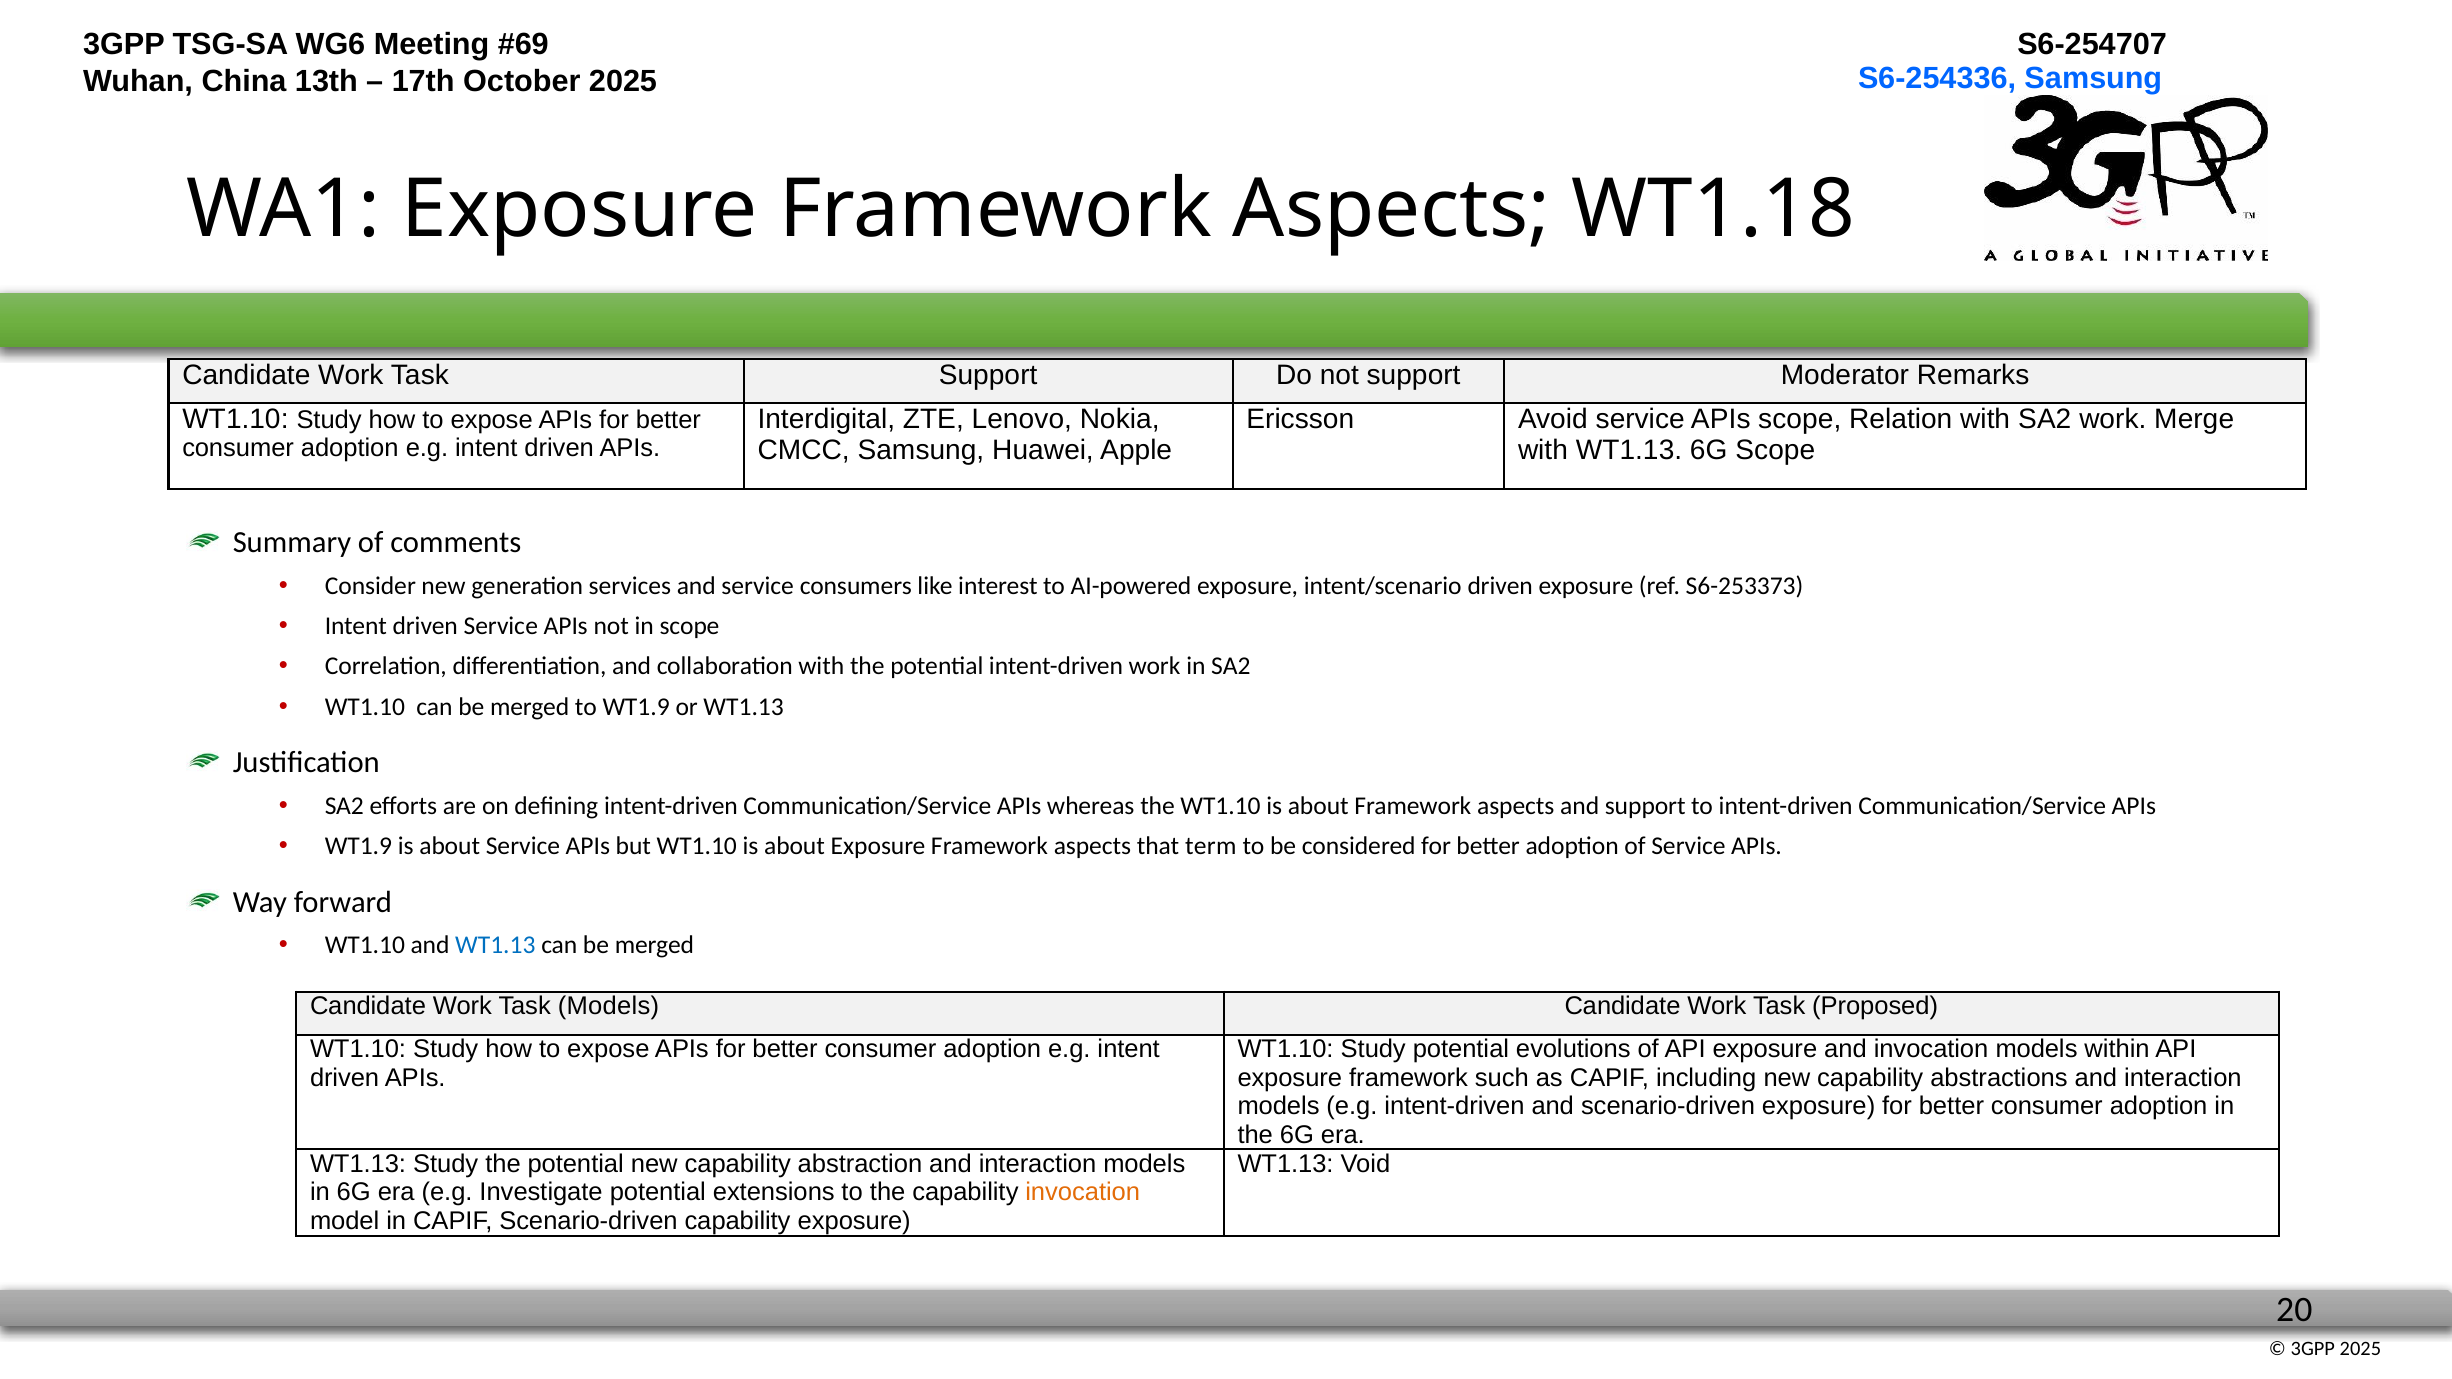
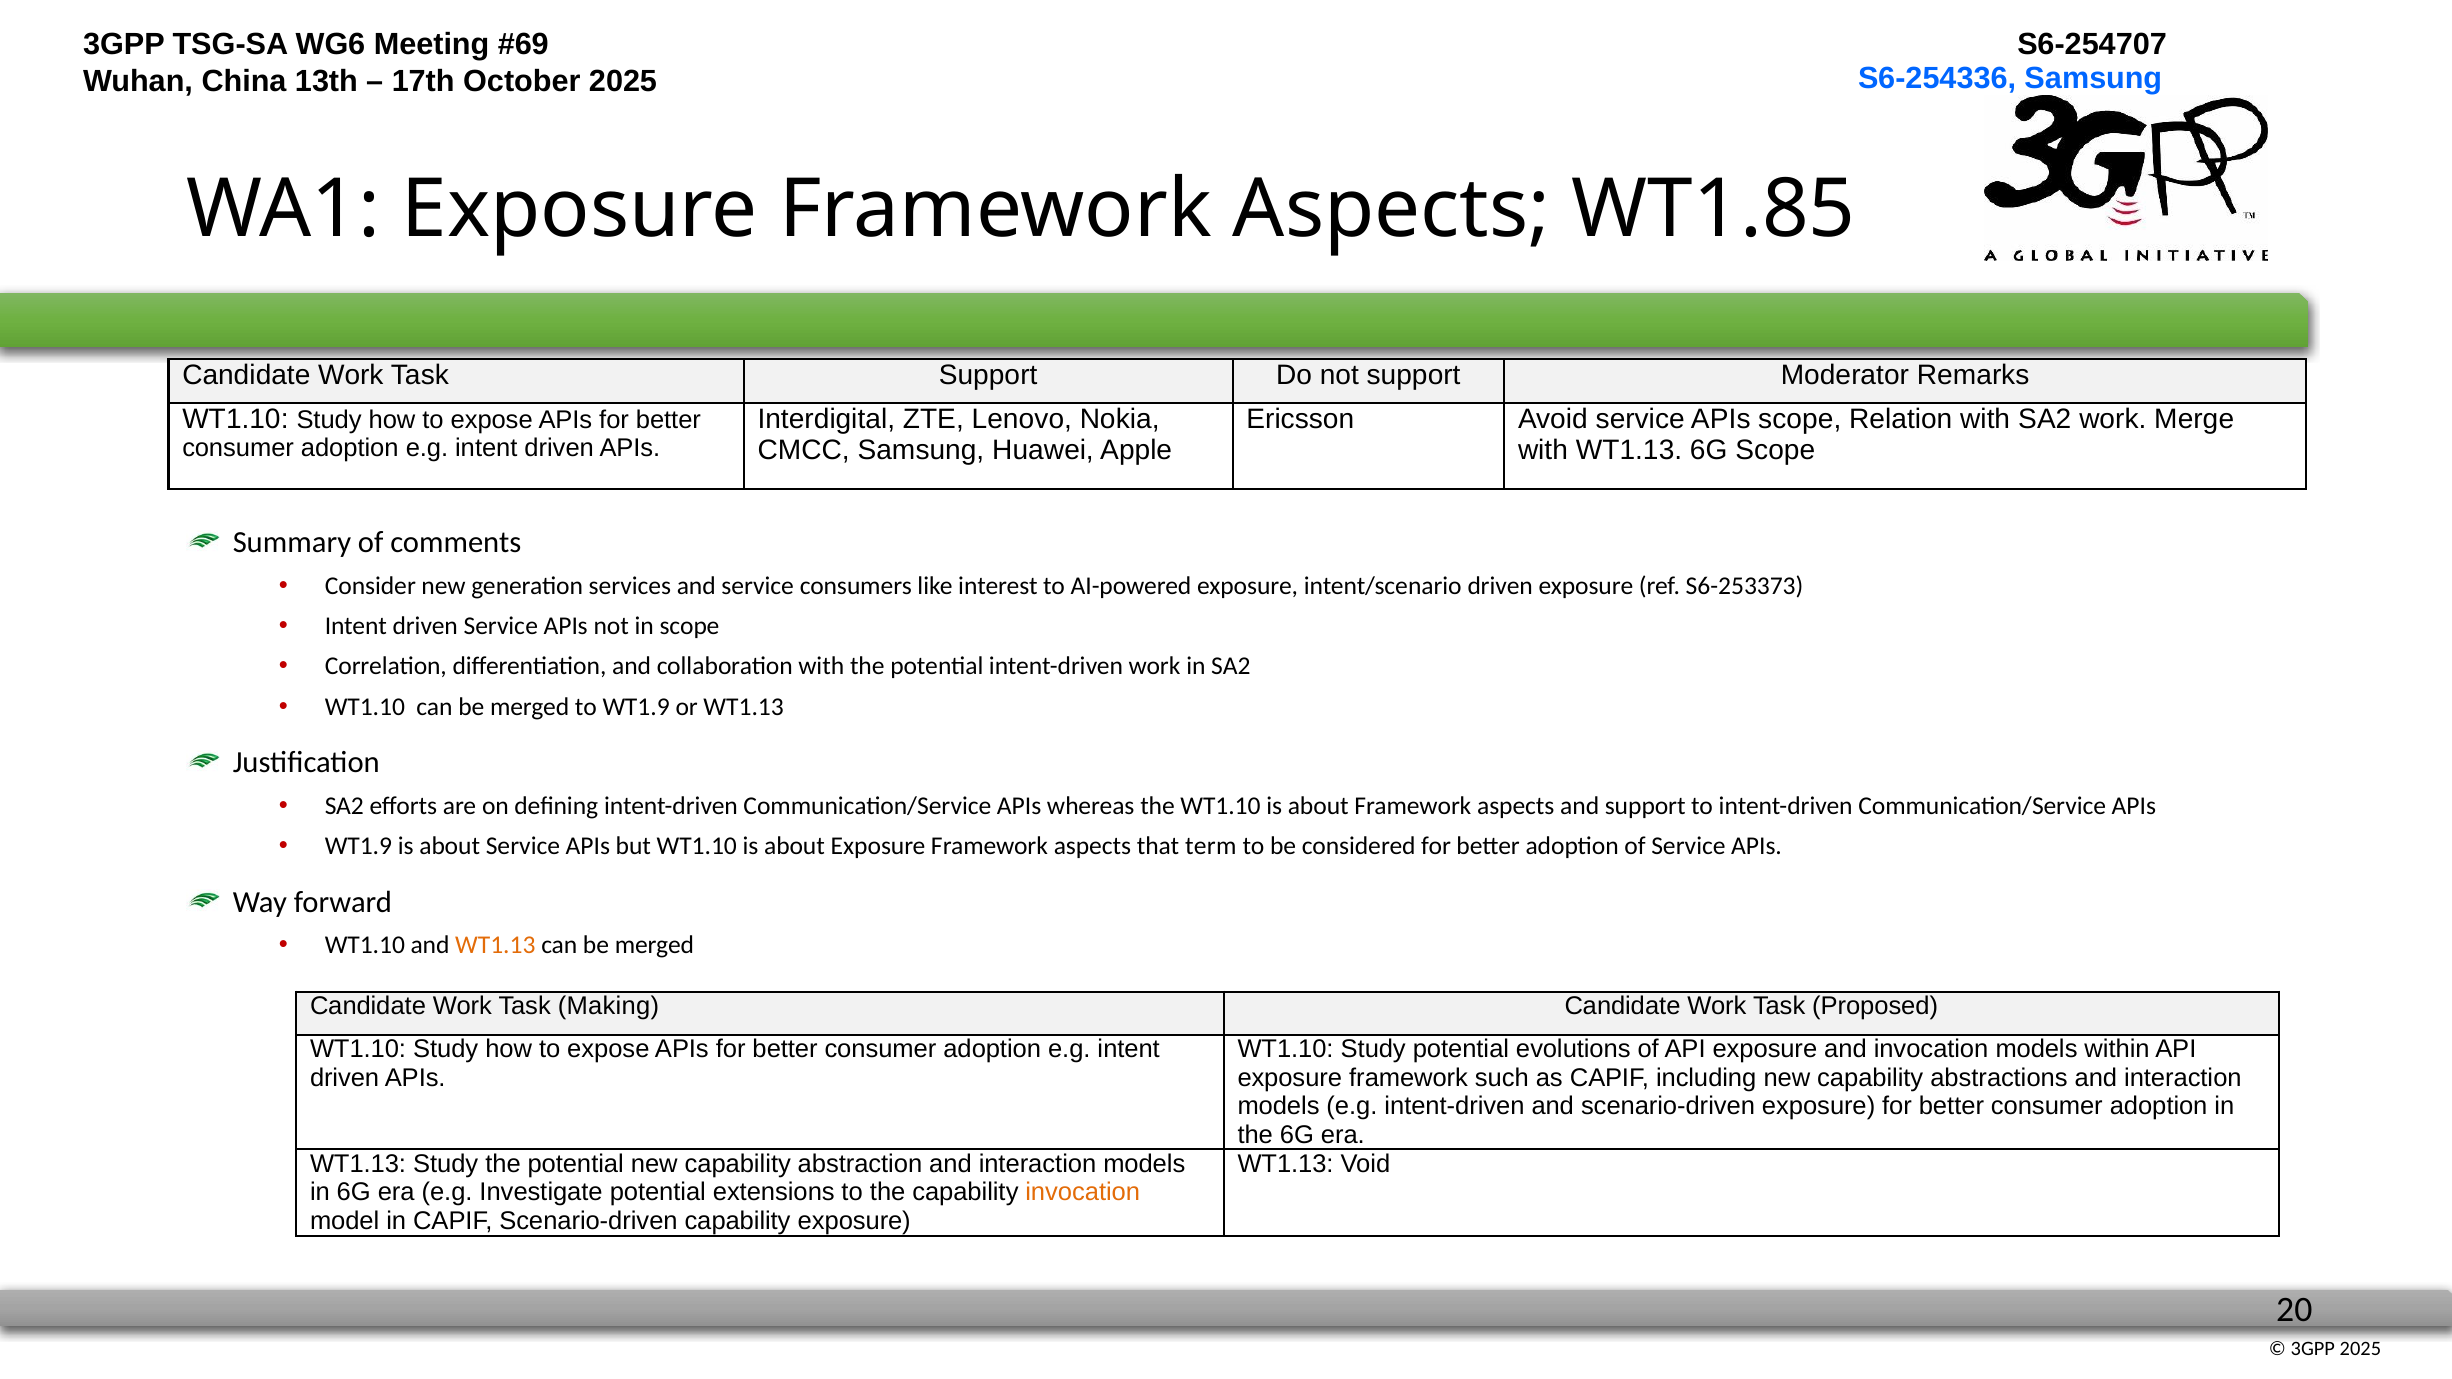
WT1.18: WT1.18 -> WT1.85
WT1.13 at (495, 946) colour: blue -> orange
Task Models: Models -> Making
